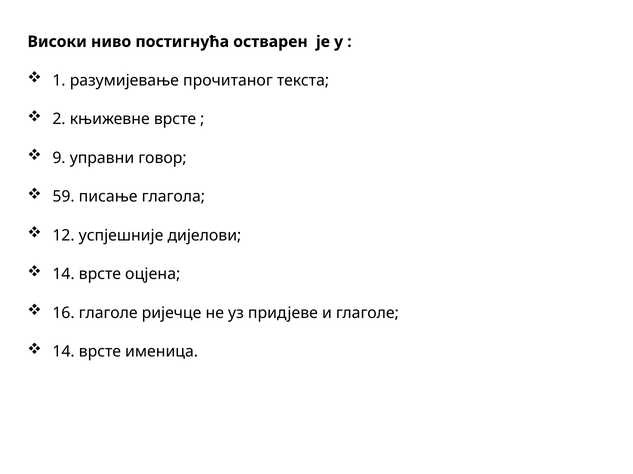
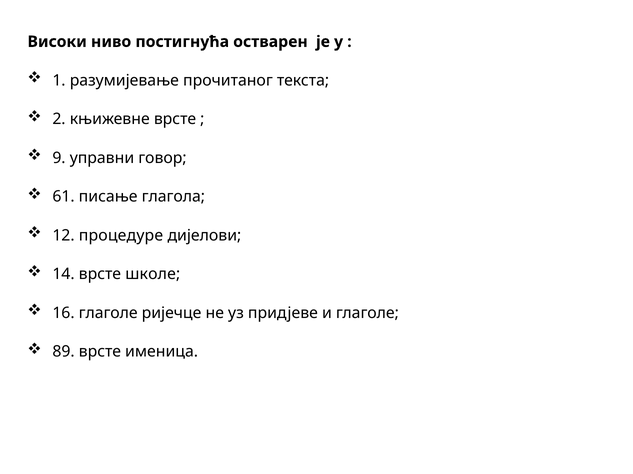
59: 59 -> 61
успјешније: успјешније -> процедуре
оцјена: оцјена -> школе
14 at (64, 352): 14 -> 89
